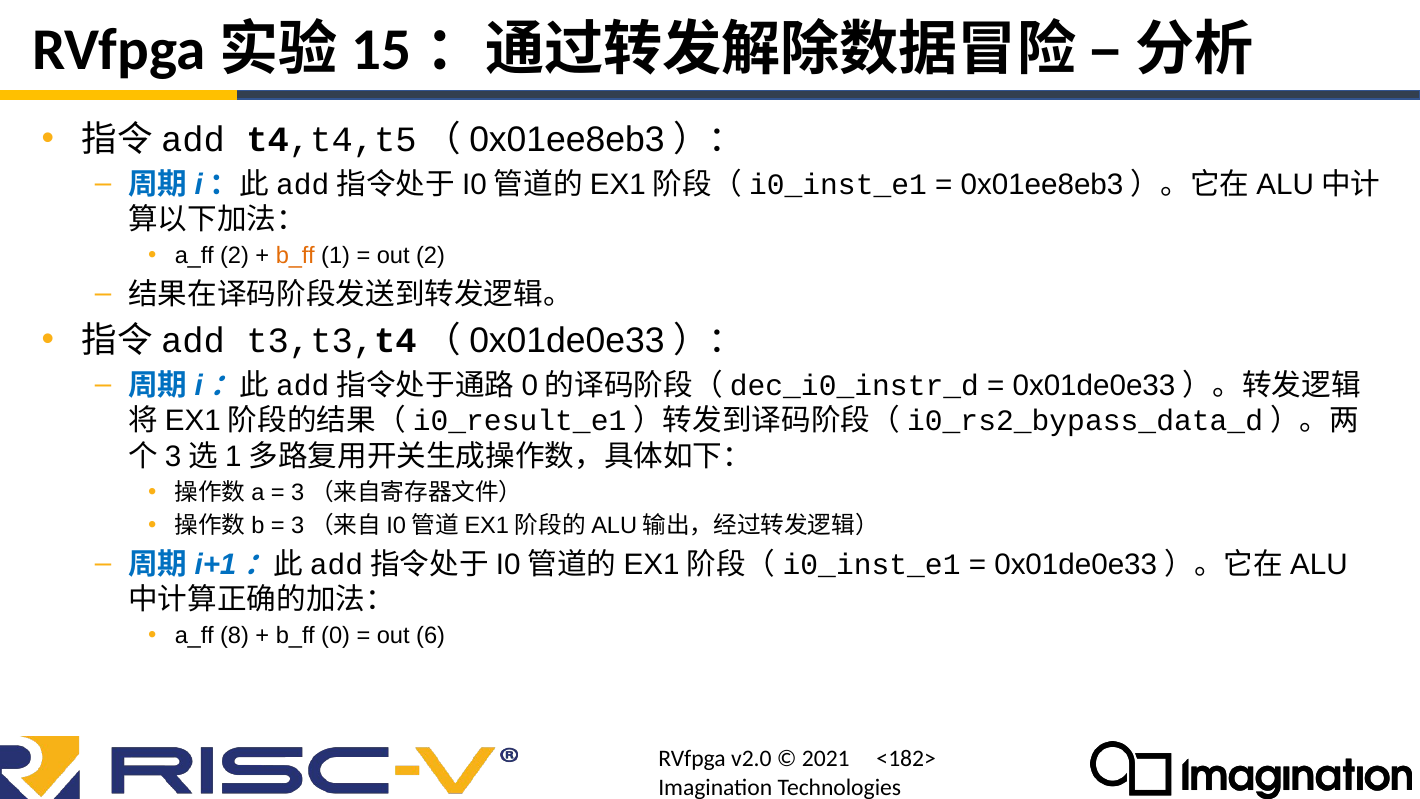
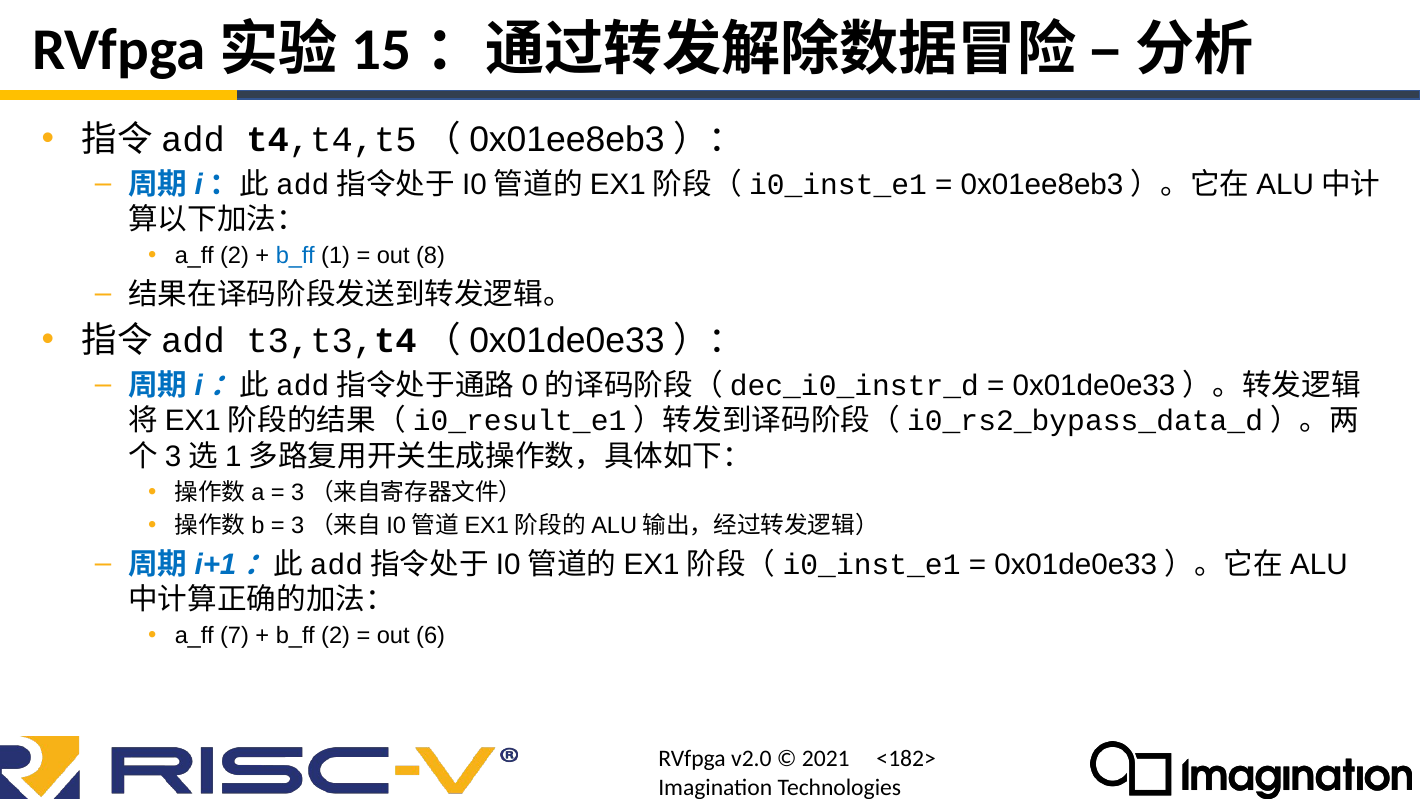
b_ff at (295, 256) colour: orange -> blue
out 2: 2 -> 8
8: 8 -> 7
b_ff 0: 0 -> 2
